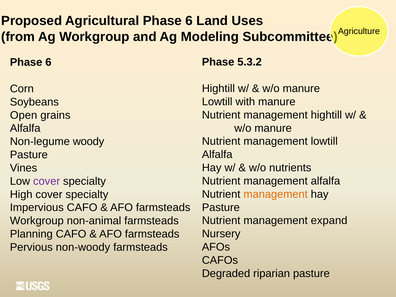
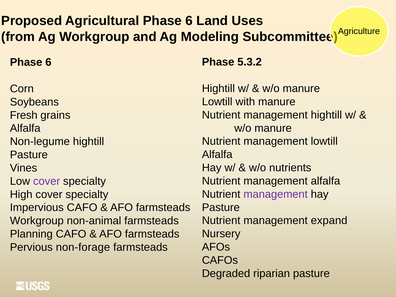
Open: Open -> Fresh
Non-legume woody: woody -> hightill
management at (276, 194) colour: orange -> purple
non-woody: non-woody -> non-forage
